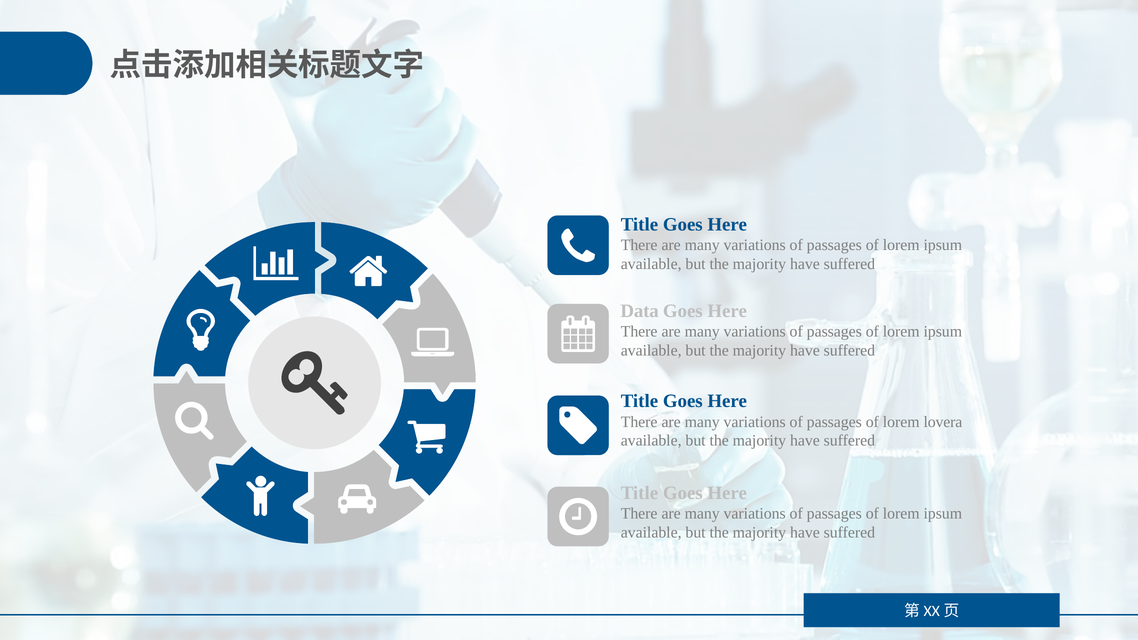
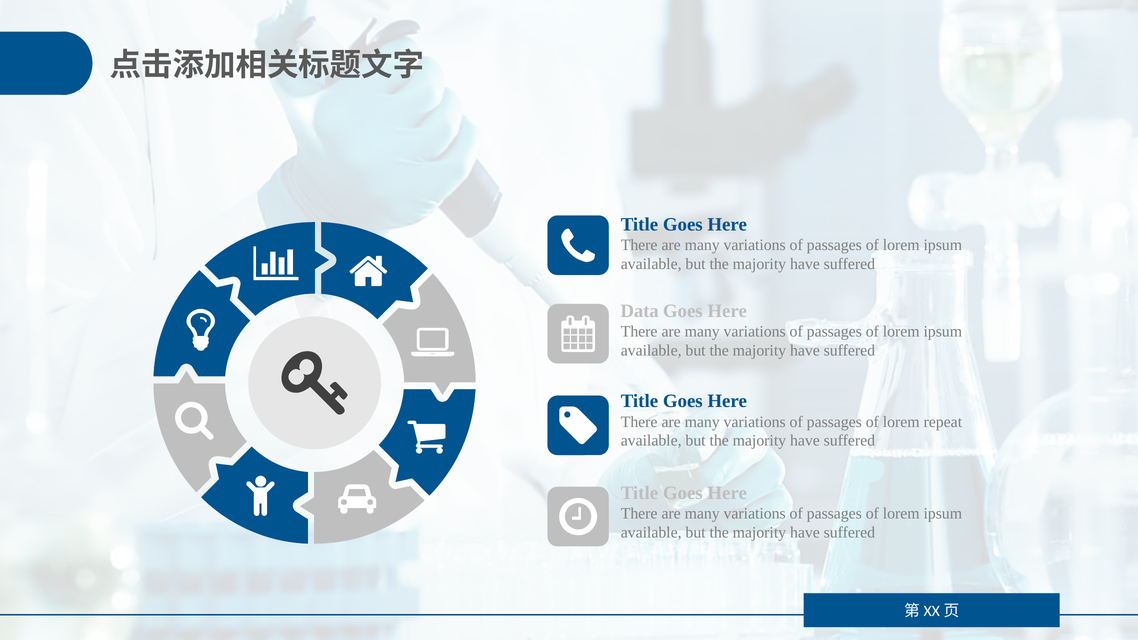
lovera: lovera -> repeat
